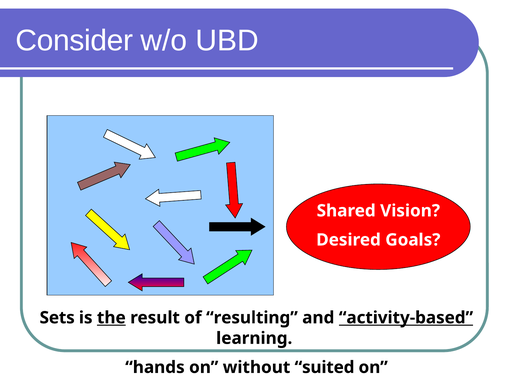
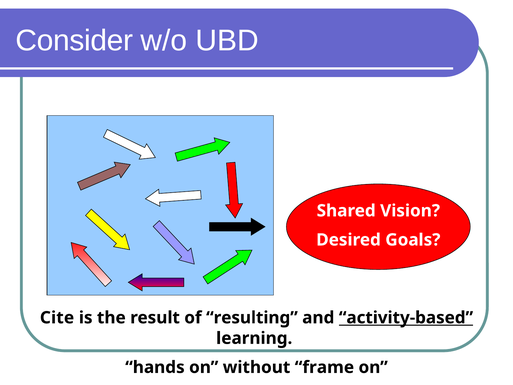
Sets: Sets -> Cite
the underline: present -> none
suited: suited -> frame
